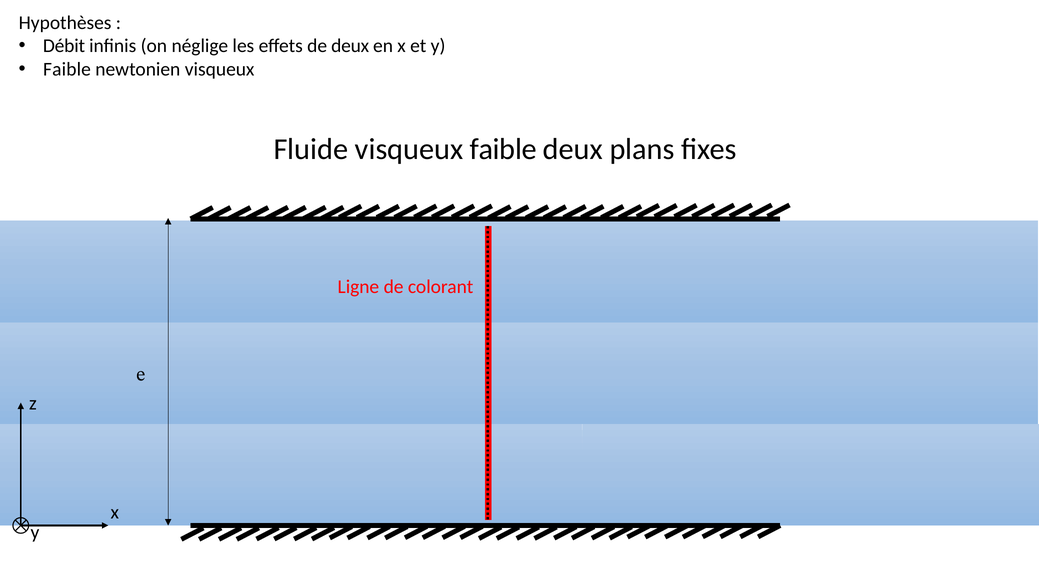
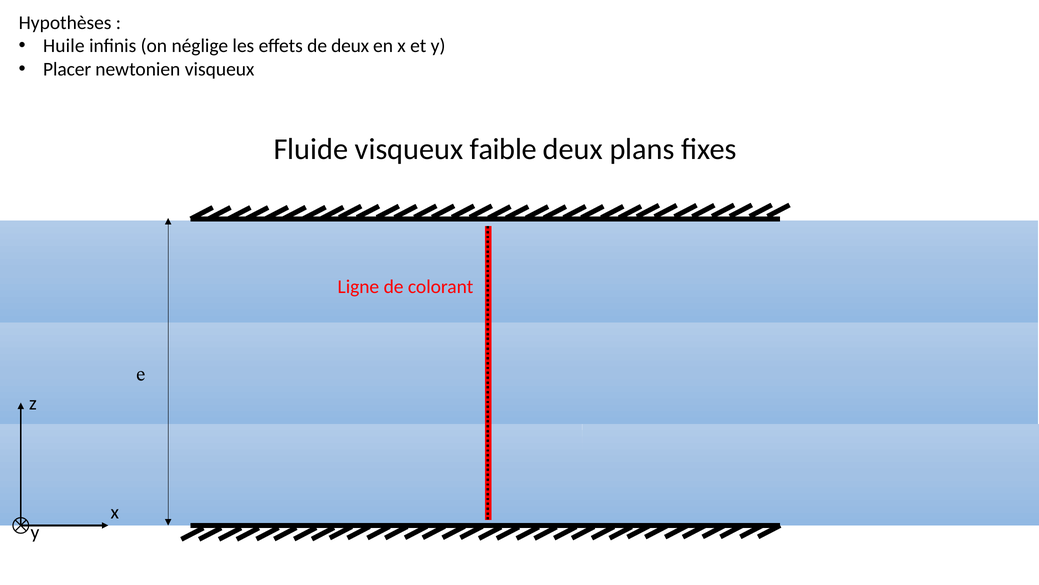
Débit: Débit -> Huile
Faible at (67, 69): Faible -> Placer
